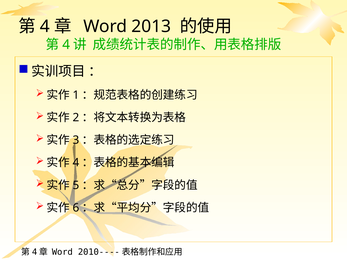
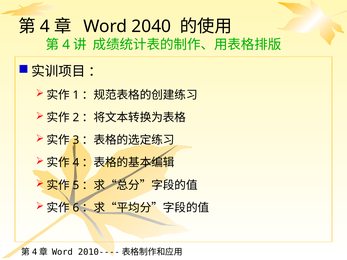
2013: 2013 -> 2040
